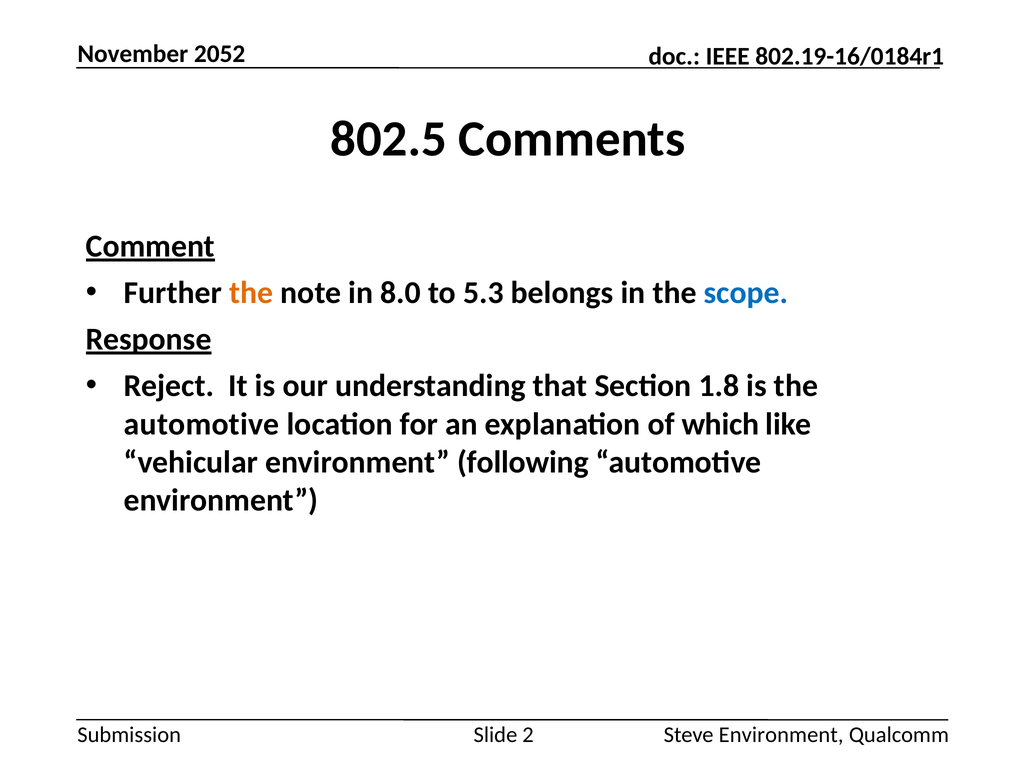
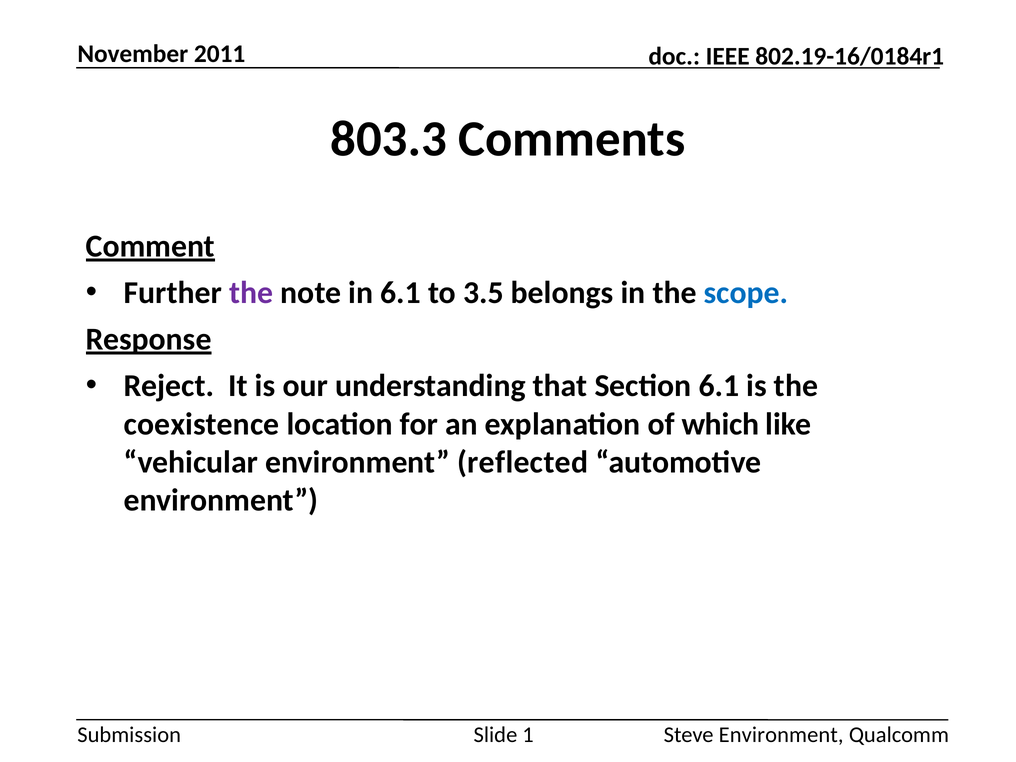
2052: 2052 -> 2011
802.5: 802.5 -> 803.3
the at (251, 293) colour: orange -> purple
in 8.0: 8.0 -> 6.1
5.3: 5.3 -> 3.5
Section 1.8: 1.8 -> 6.1
automotive at (202, 424): automotive -> coexistence
following: following -> reflected
2: 2 -> 1
